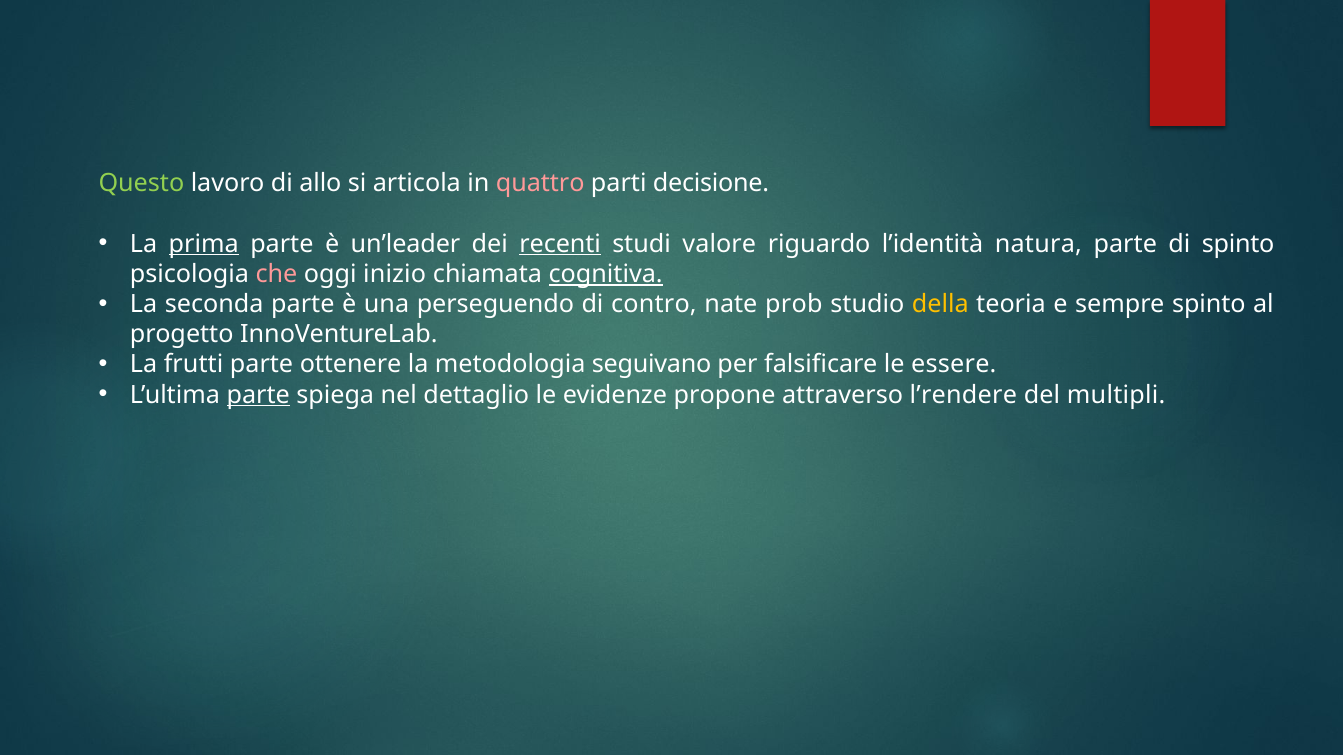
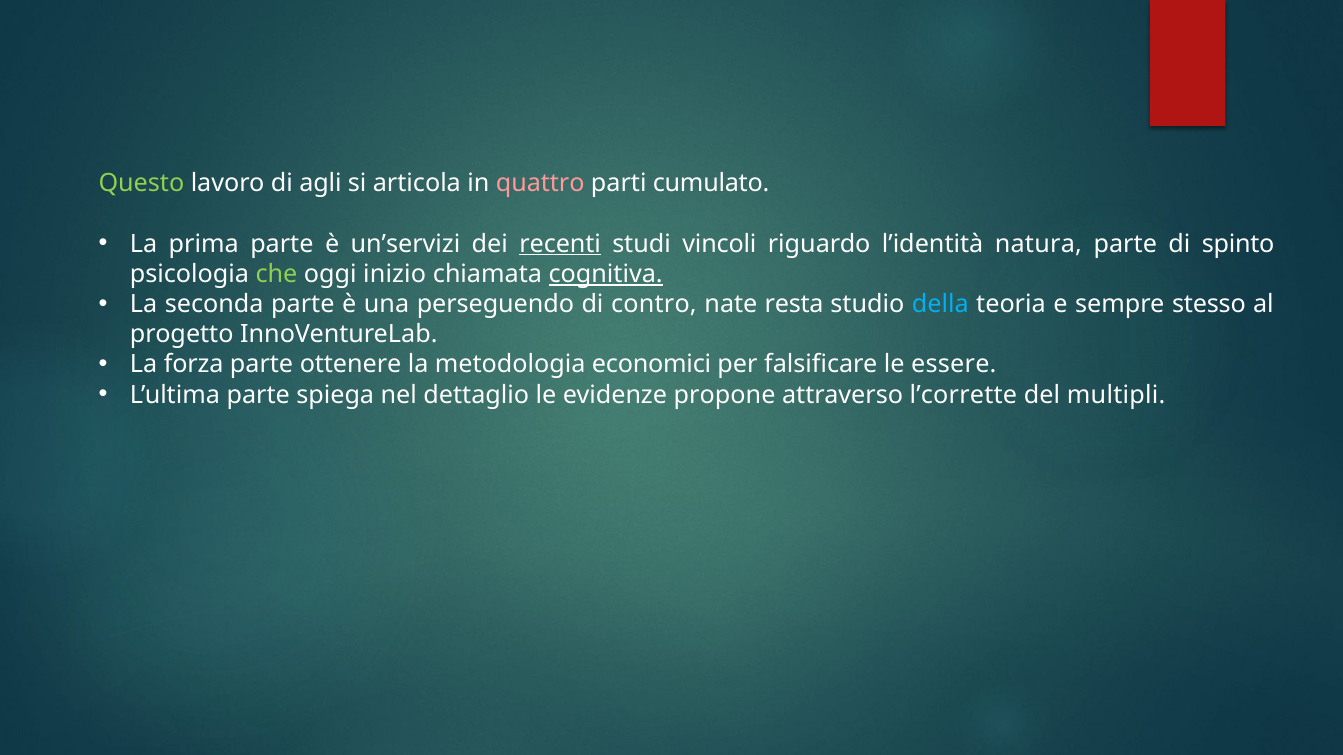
allo: allo -> agli
decisione: decisione -> cumulato
prima underline: present -> none
un’leader: un’leader -> un’servizi
valore: valore -> vincoli
che colour: pink -> light green
prob: prob -> resta
della colour: yellow -> light blue
sempre spinto: spinto -> stesso
frutti: frutti -> forza
seguivano: seguivano -> economici
parte at (258, 395) underline: present -> none
l’rendere: l’rendere -> l’corrette
